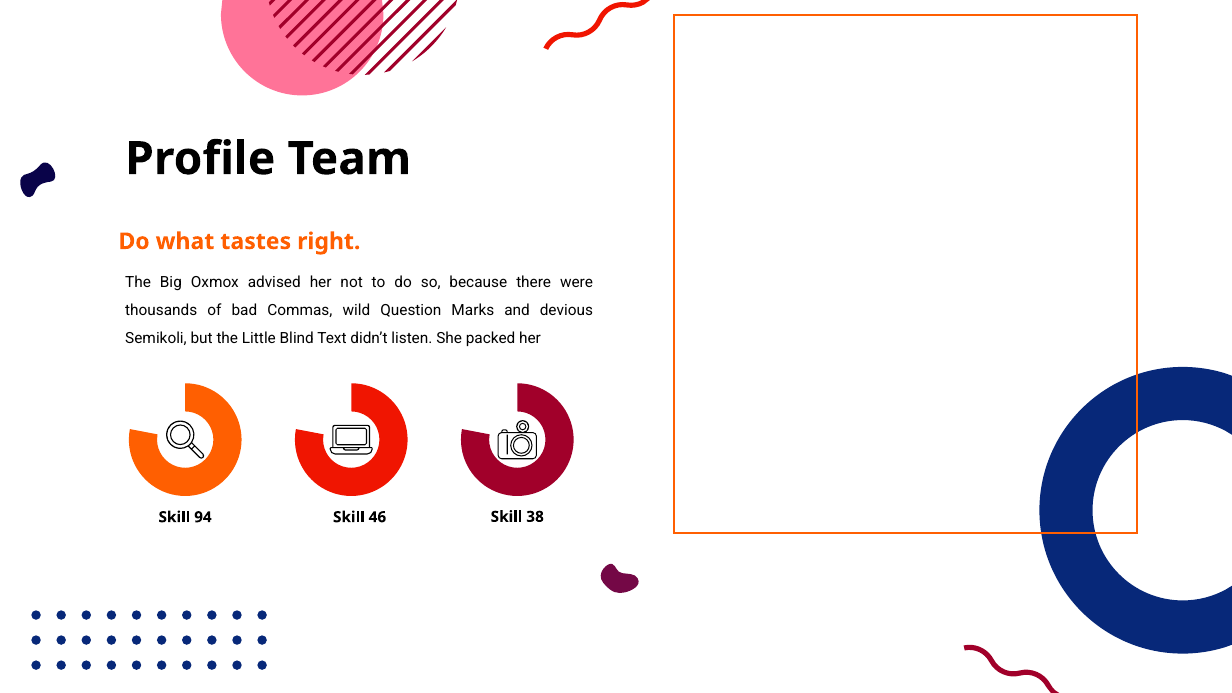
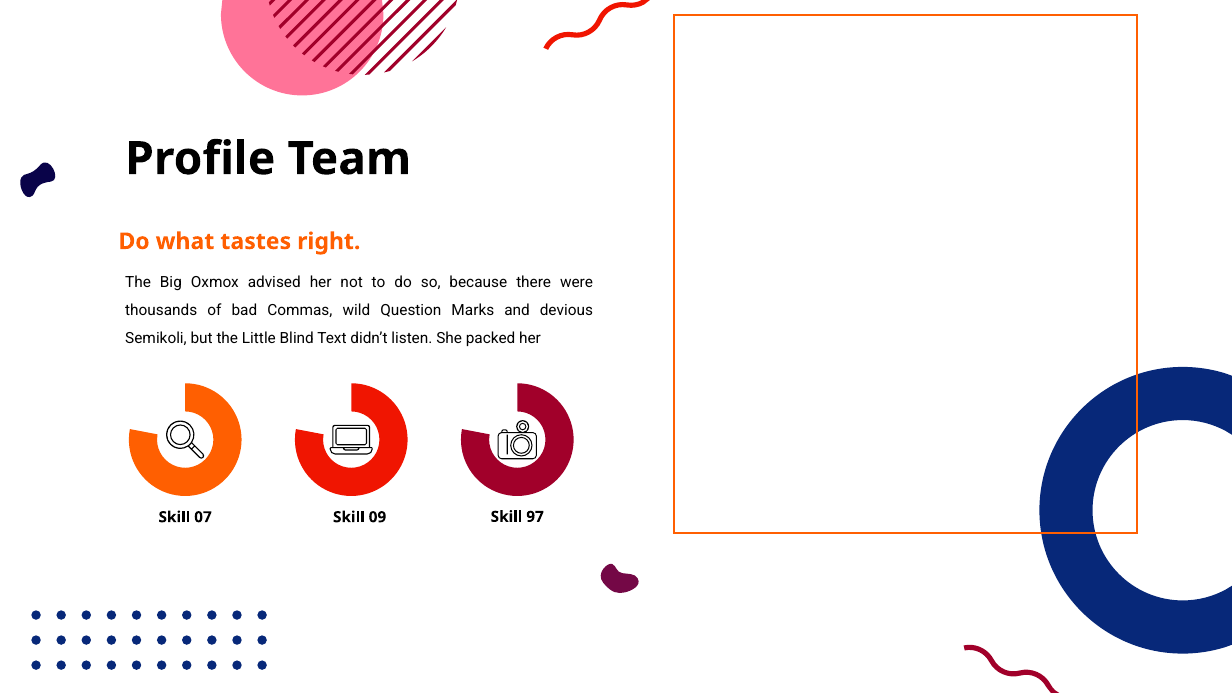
94: 94 -> 07
46: 46 -> 09
38: 38 -> 97
